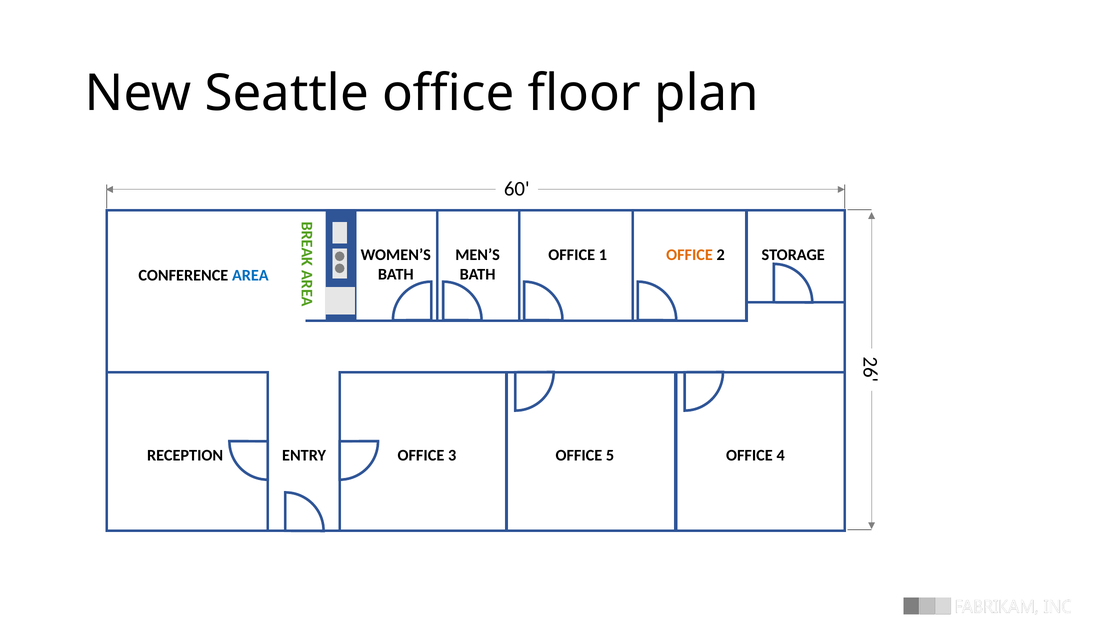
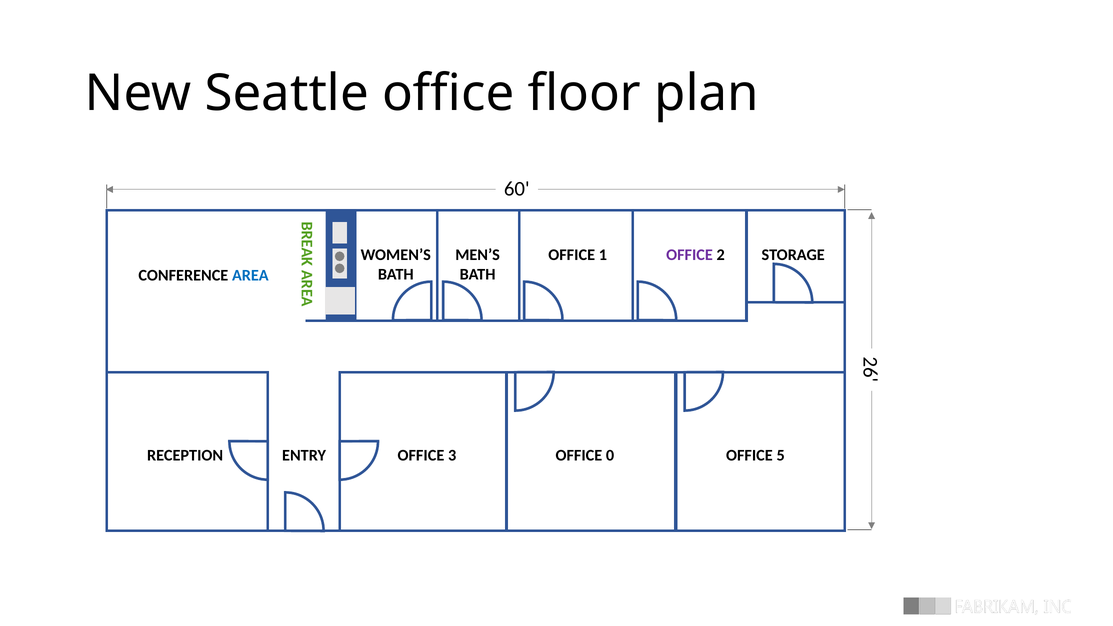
OFFICE at (689, 255) colour: orange -> purple
5: 5 -> 0
4: 4 -> 5
